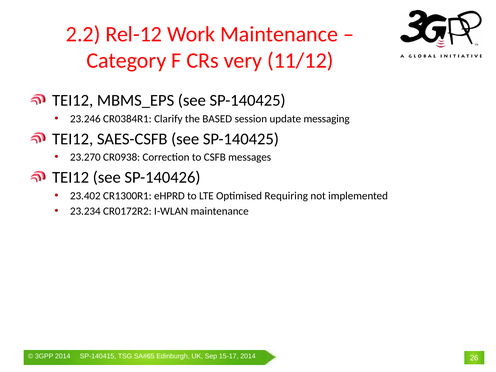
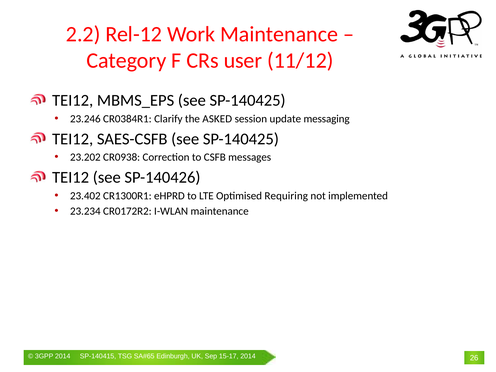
very: very -> user
BASED: BASED -> ASKED
23.270: 23.270 -> 23.202
